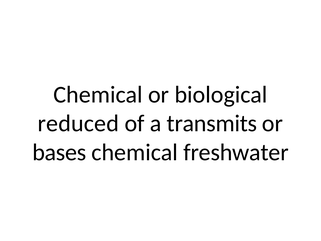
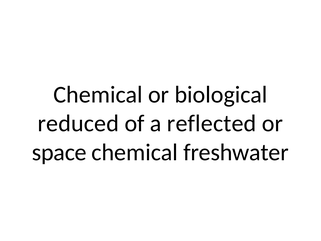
transmits: transmits -> reflected
bases: bases -> space
